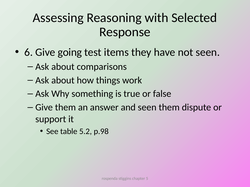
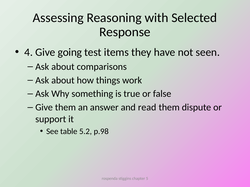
6: 6 -> 4
and seen: seen -> read
